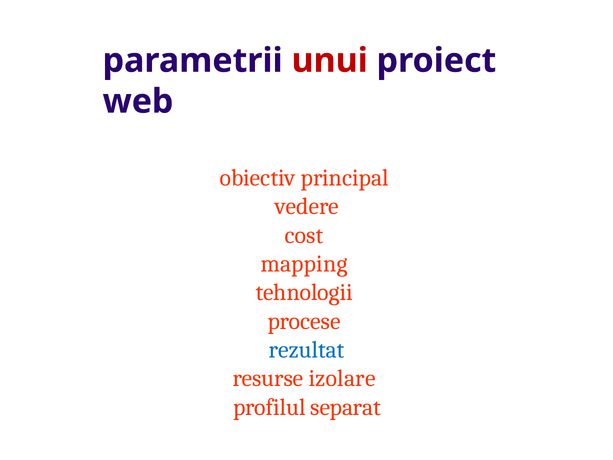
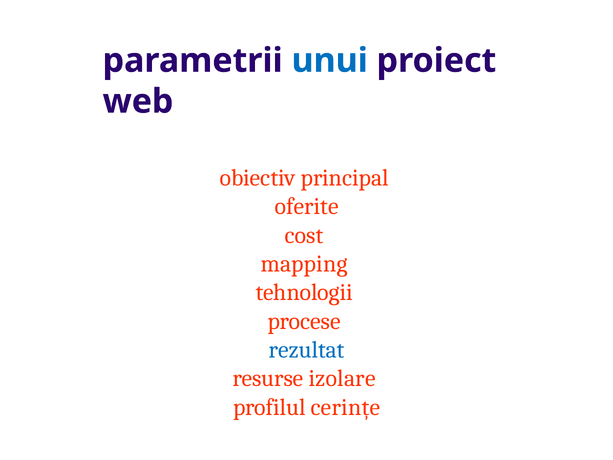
unui colour: red -> blue
vedere: vedere -> oferite
separat: separat -> cerințe
